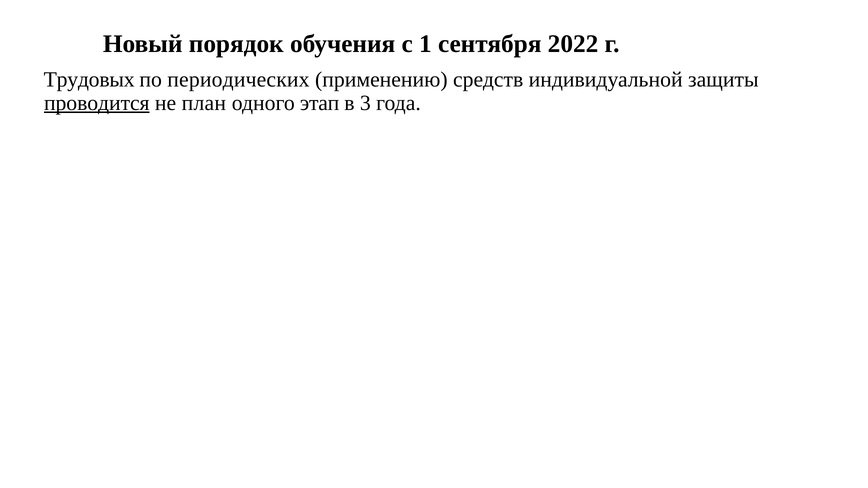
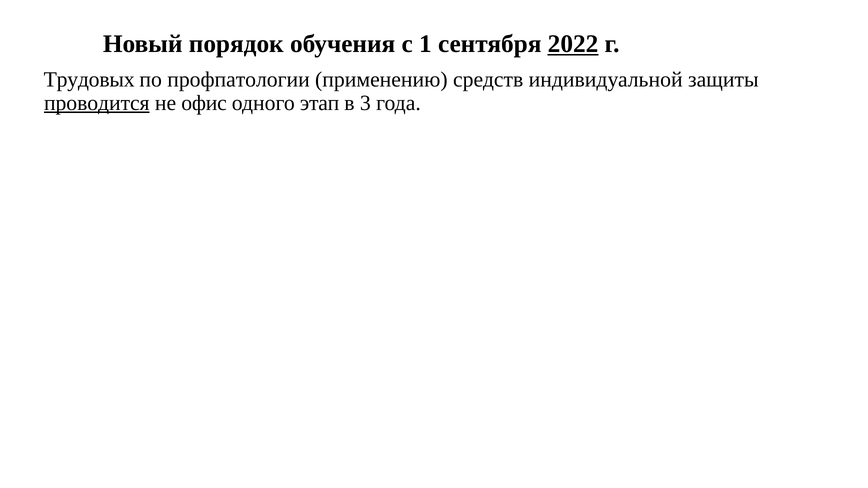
2022 underline: none -> present
периодических: периодических -> профпатологии
план: план -> офис
